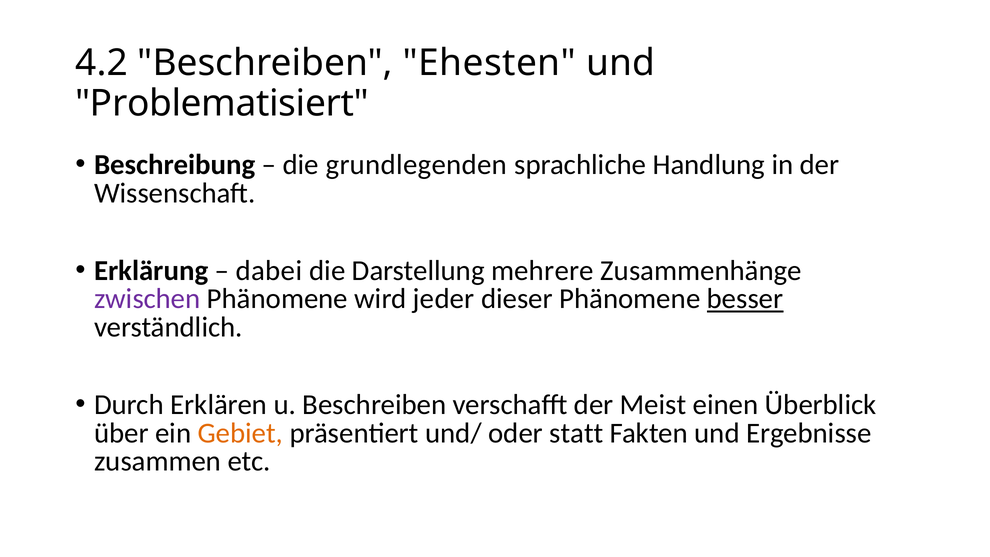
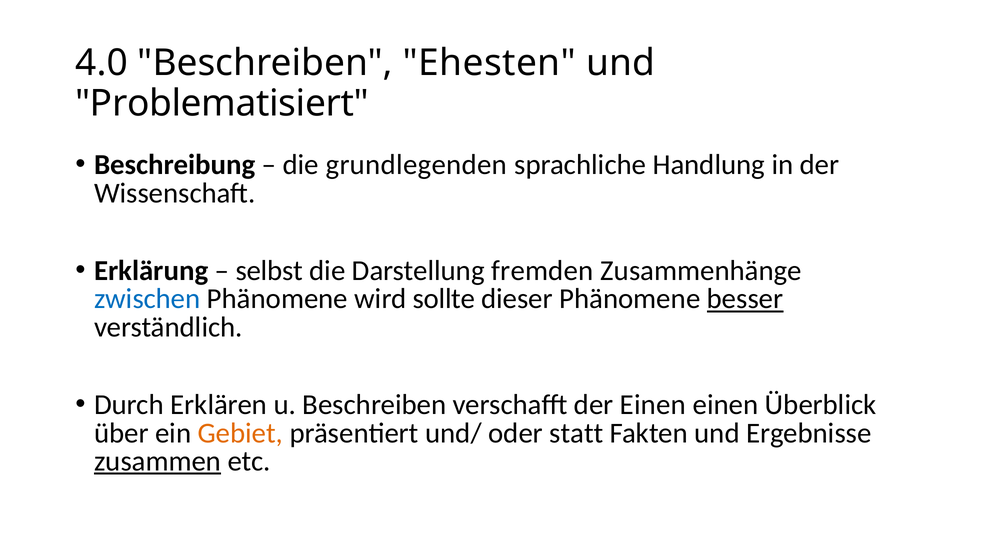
4.2: 4.2 -> 4.0
dabei: dabei -> selbst
mehrere: mehrere -> fremden
zwischen colour: purple -> blue
jeder: jeder -> sollte
der Meist: Meist -> Einen
zusammen underline: none -> present
